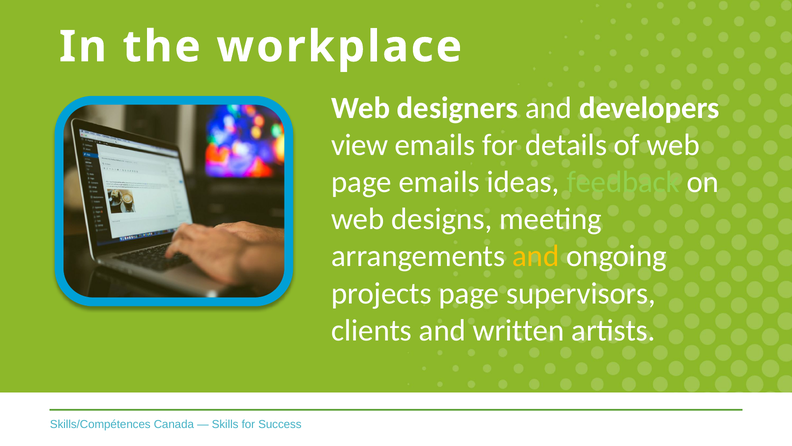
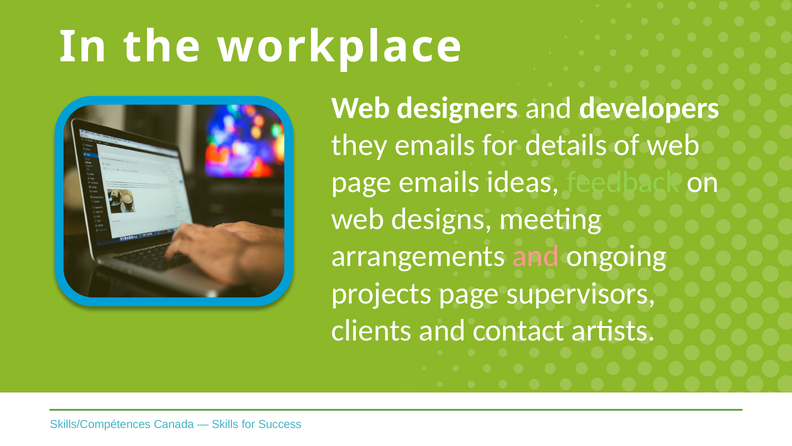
view: view -> they
and at (536, 256) colour: yellow -> pink
written: written -> contact
